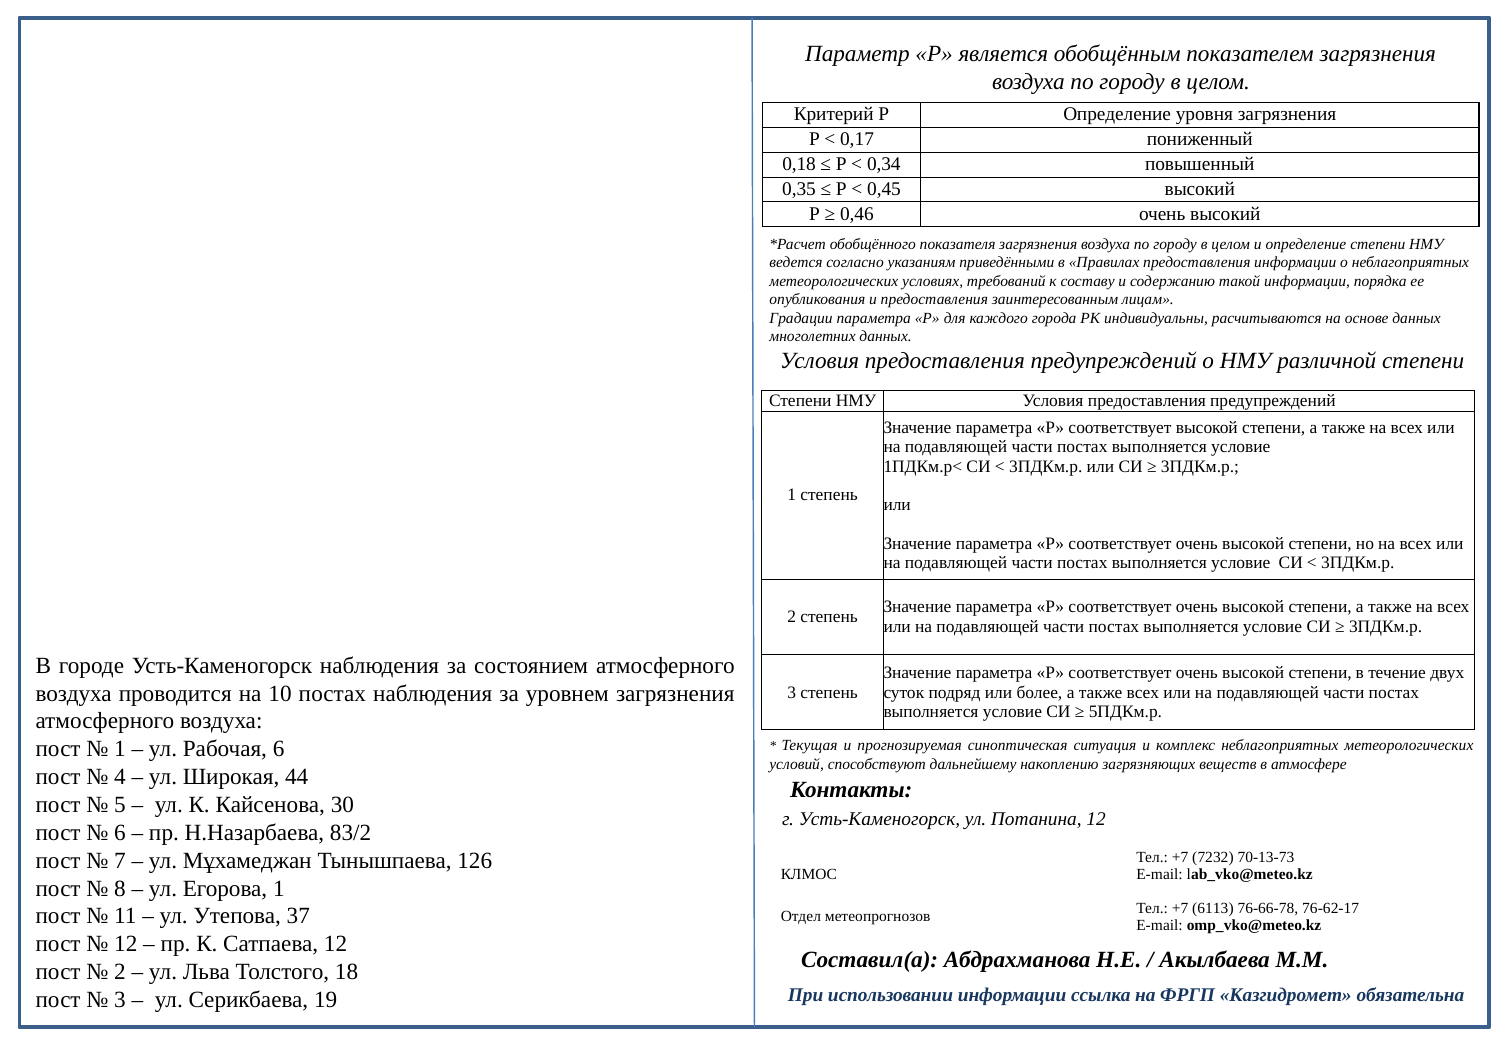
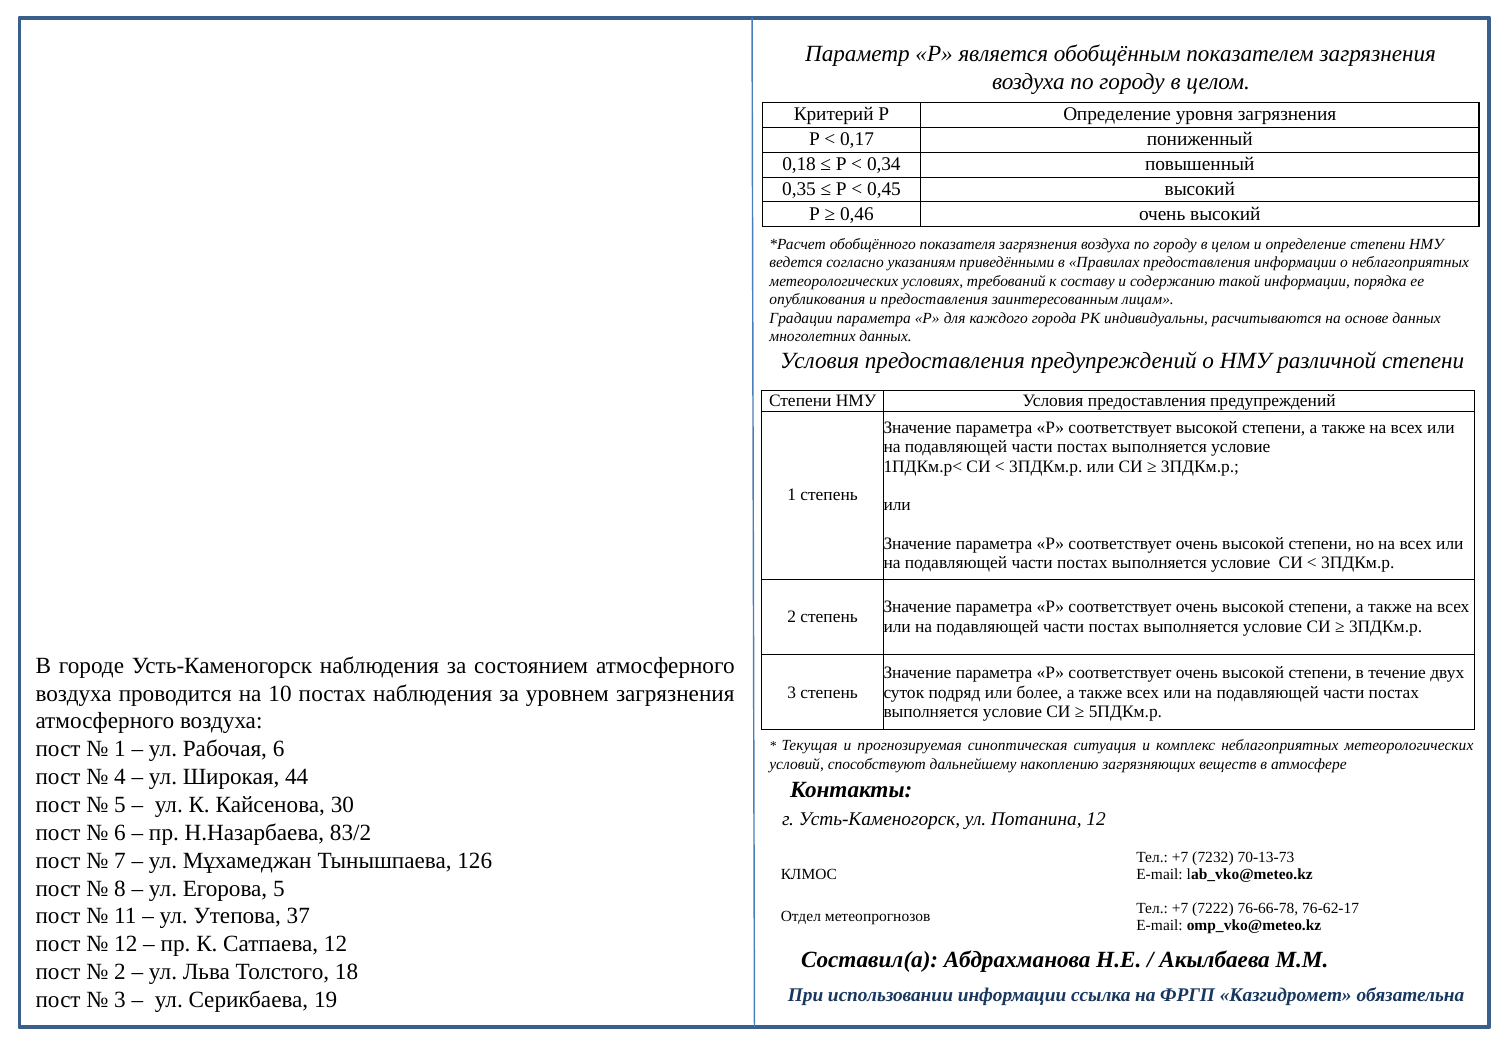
Егорова 1: 1 -> 5
6113: 6113 -> 7222
